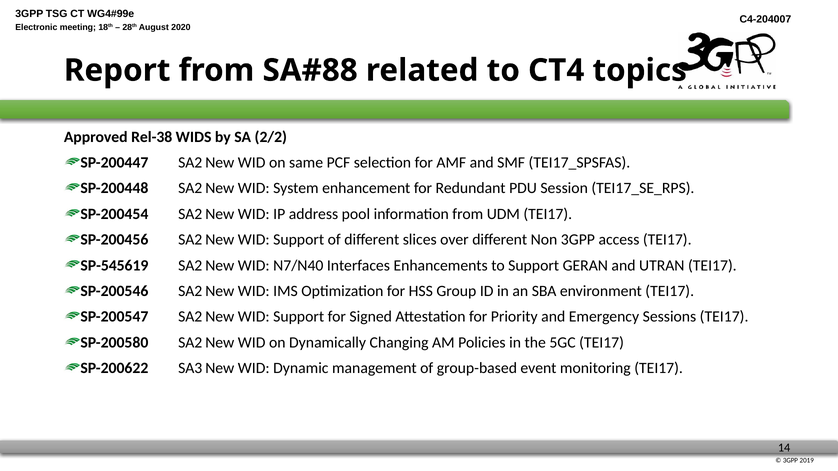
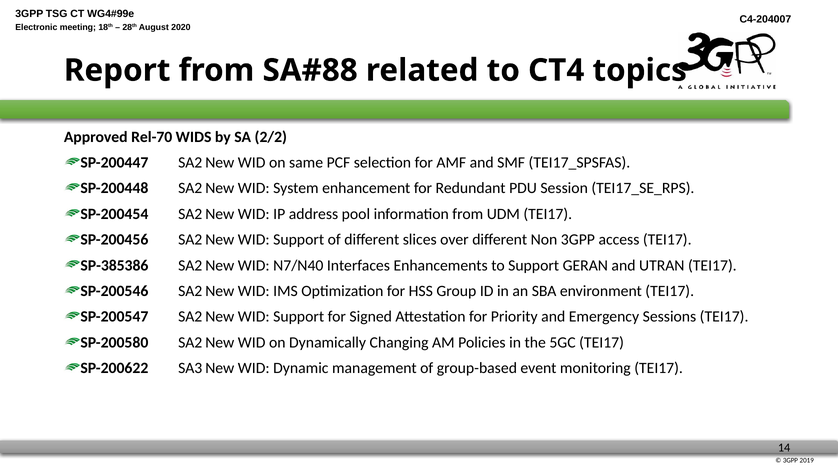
Rel-38: Rel-38 -> Rel-70
SP-545619: SP-545619 -> SP-385386
